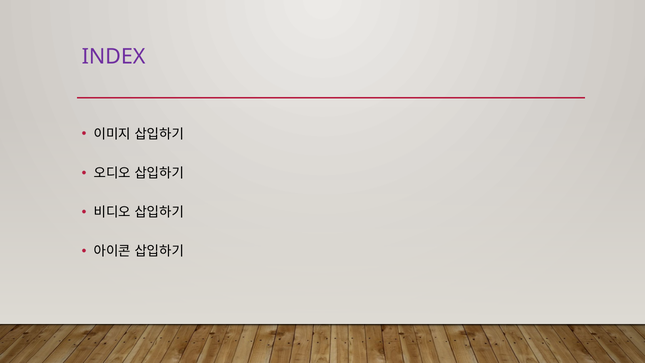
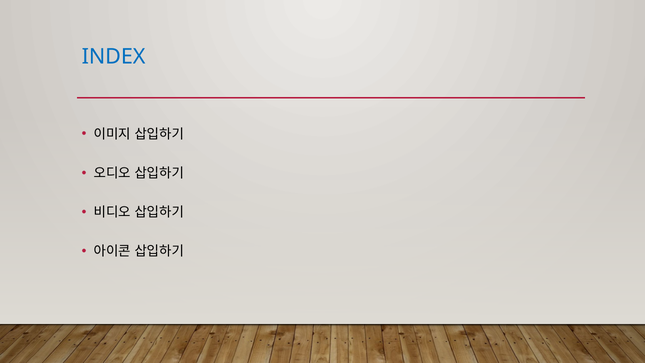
INDEX colour: purple -> blue
